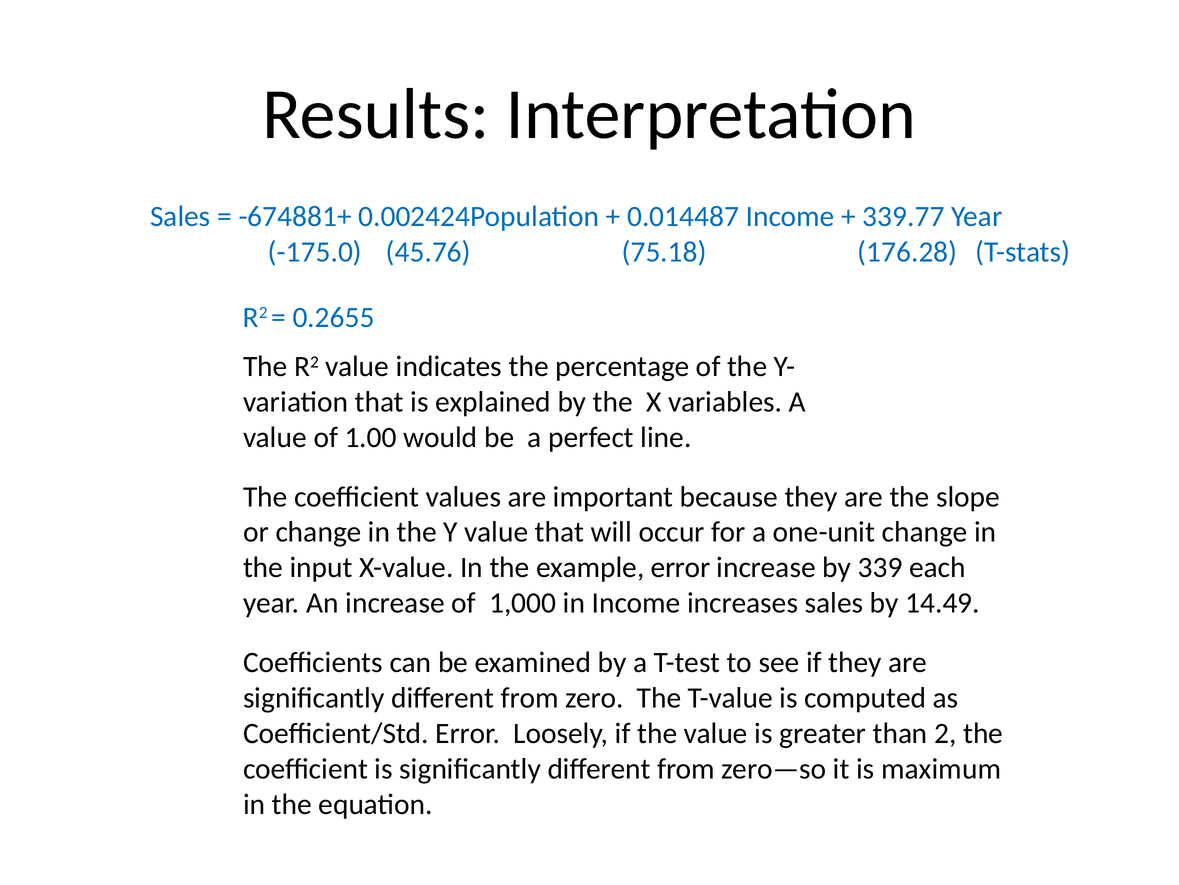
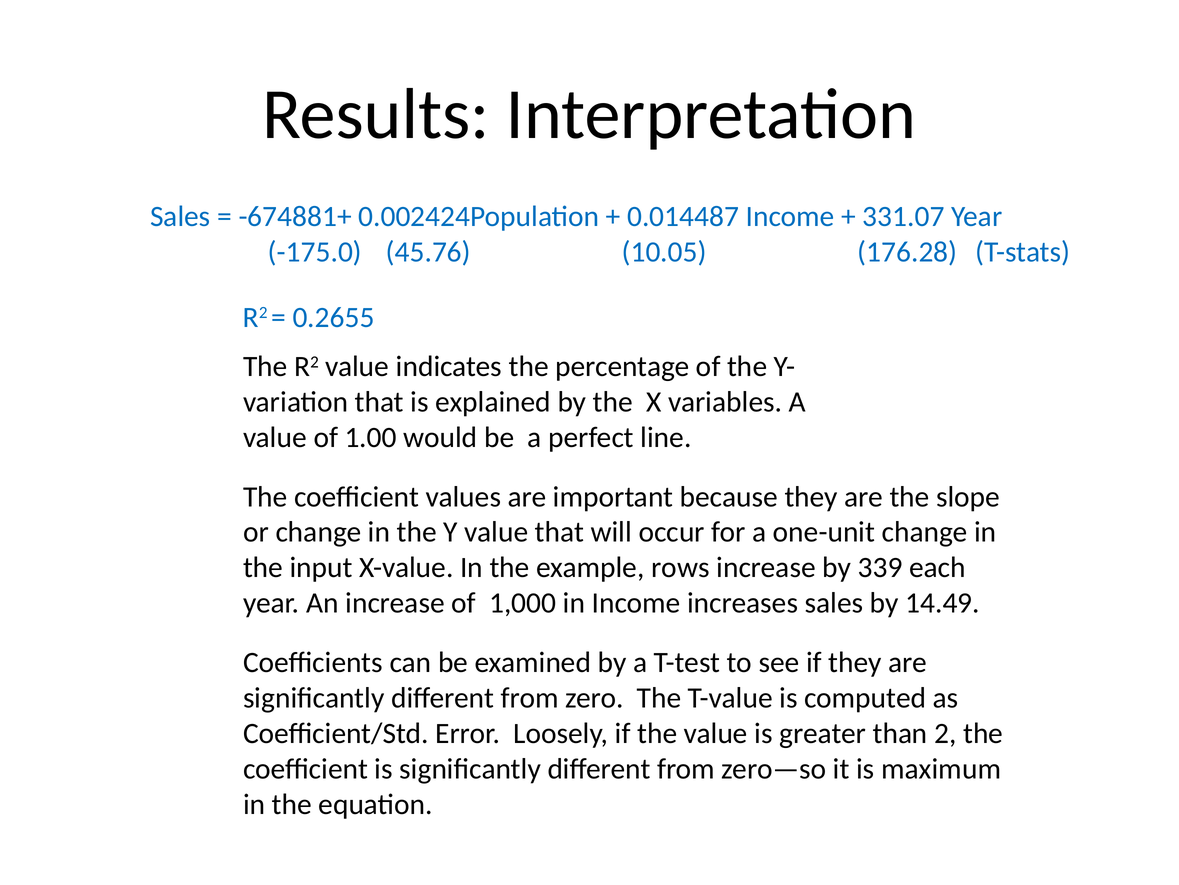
339.77: 339.77 -> 331.07
75.18: 75.18 -> 10.05
example error: error -> rows
